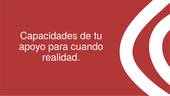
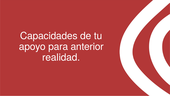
cuando: cuando -> anterior
